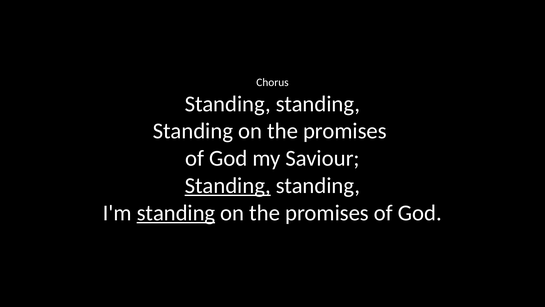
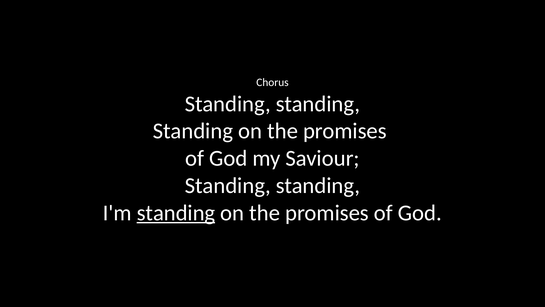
Standing at (228, 185) underline: present -> none
